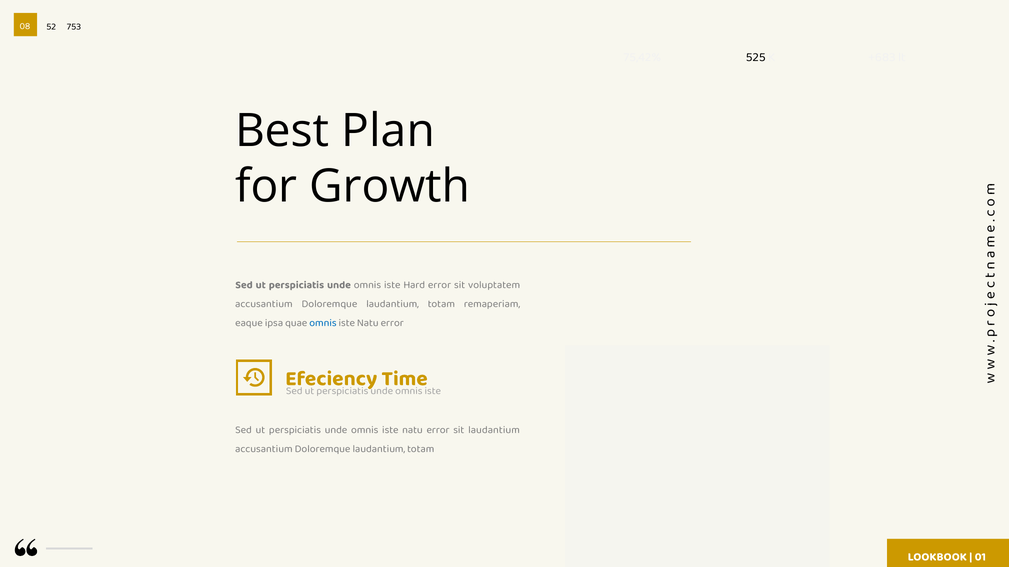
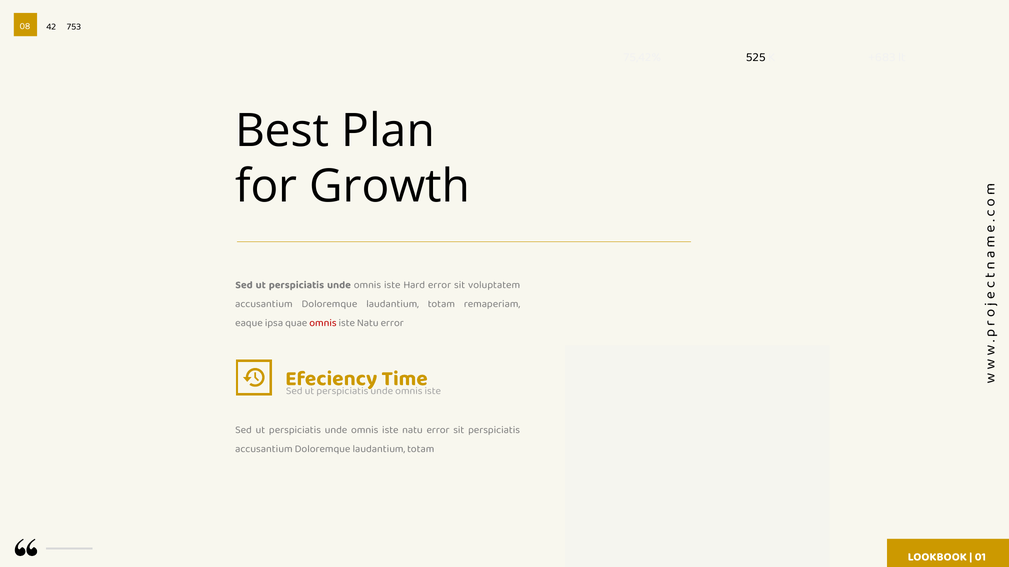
52: 52 -> 42
omnis at (323, 323) colour: blue -> red
sit laudantium: laudantium -> perspiciatis
